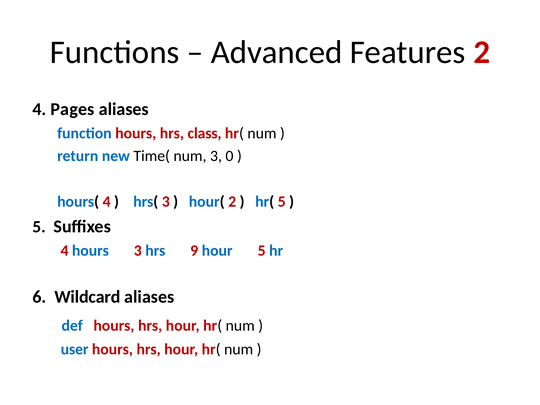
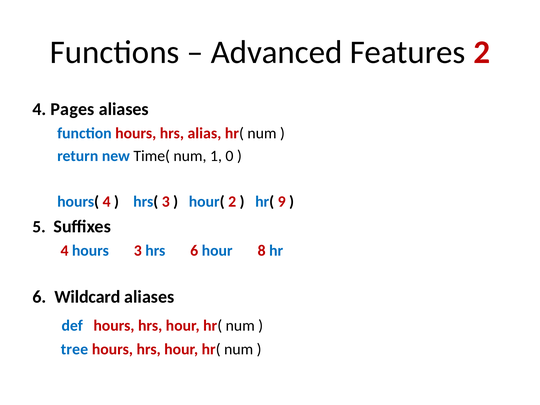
class: class -> alias
num 3: 3 -> 1
hr( 5: 5 -> 9
hrs 9: 9 -> 6
hour 5: 5 -> 8
user: user -> tree
